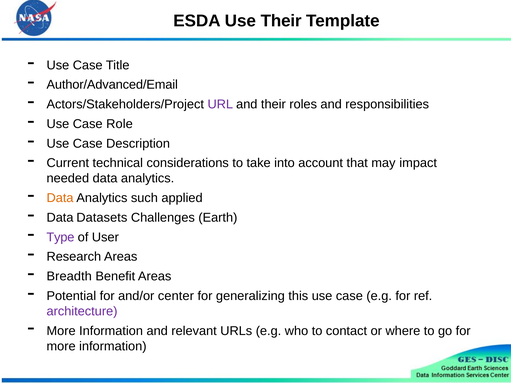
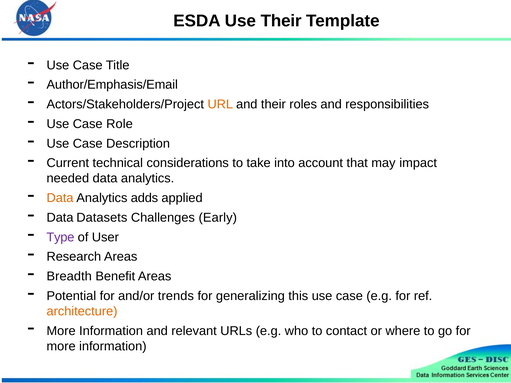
Author/Advanced/Email: Author/Advanced/Email -> Author/Emphasis/Email
URL colour: purple -> orange
such: such -> adds
Earth: Earth -> Early
center: center -> trends
architecture colour: purple -> orange
